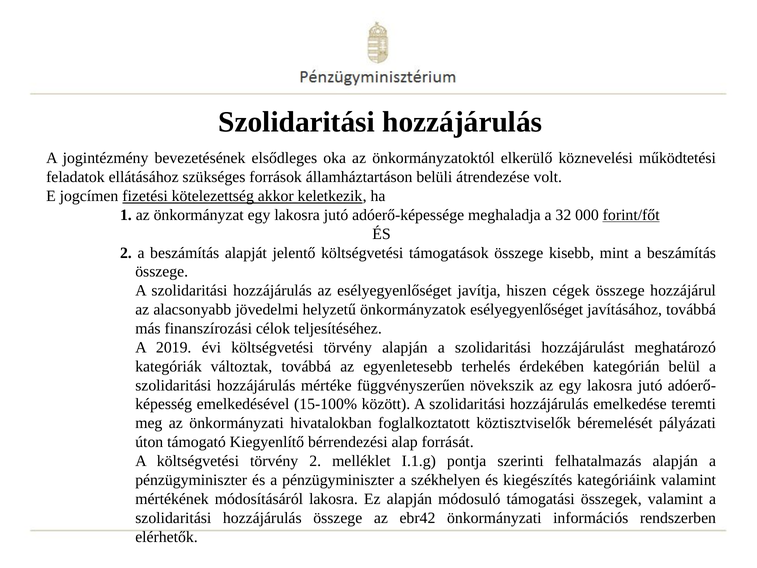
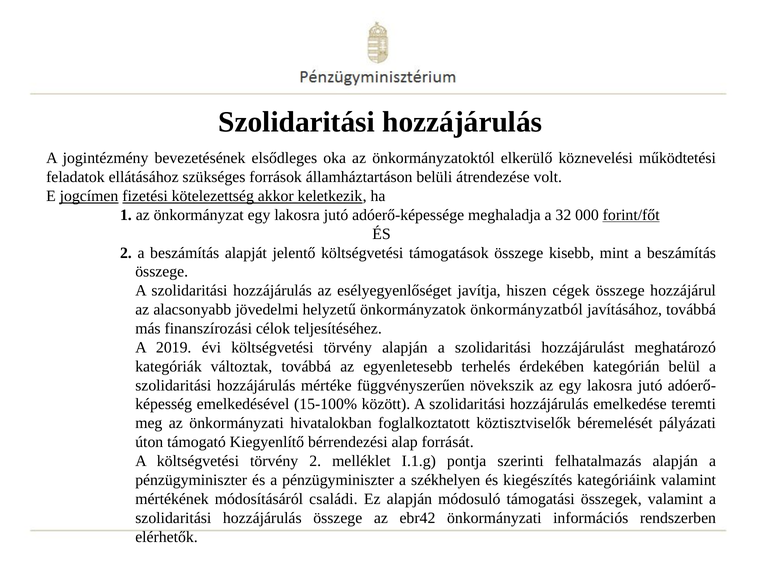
jogcímen underline: none -> present
önkormányzatok esélyegyenlőséget: esélyegyenlőséget -> önkormányzatból
módosításáról lakosra: lakosra -> családi
